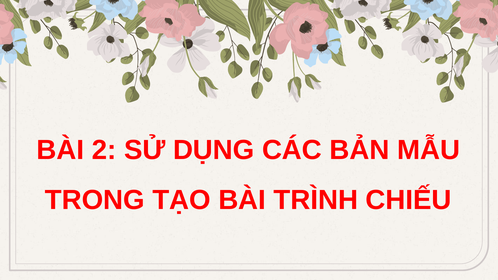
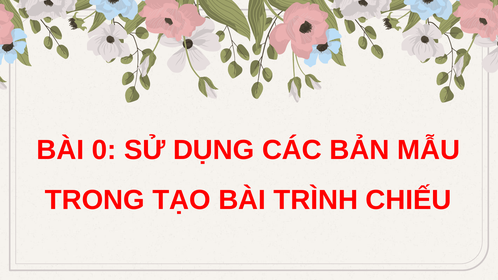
2: 2 -> 0
